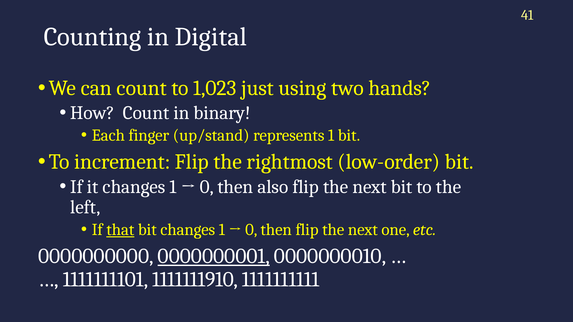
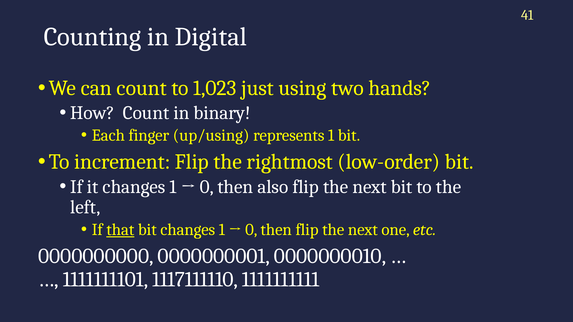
up/stand: up/stand -> up/using
0000000001 underline: present -> none
1111111910: 1111111910 -> 1117111110
